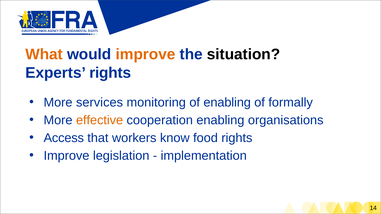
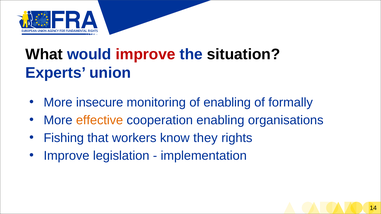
What colour: orange -> black
improve at (146, 54) colour: orange -> red
Experts rights: rights -> union
services: services -> insecure
Access: Access -> Fishing
food: food -> they
